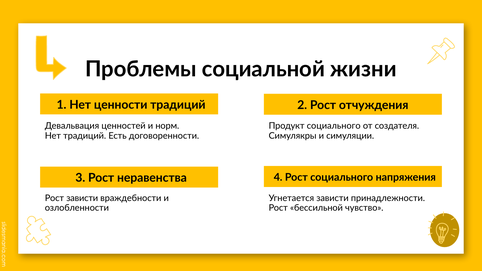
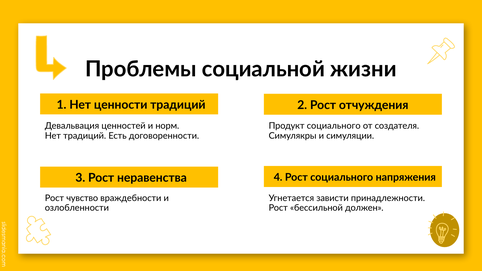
Рост зависти: зависти -> чувство
чувство: чувство -> должен
